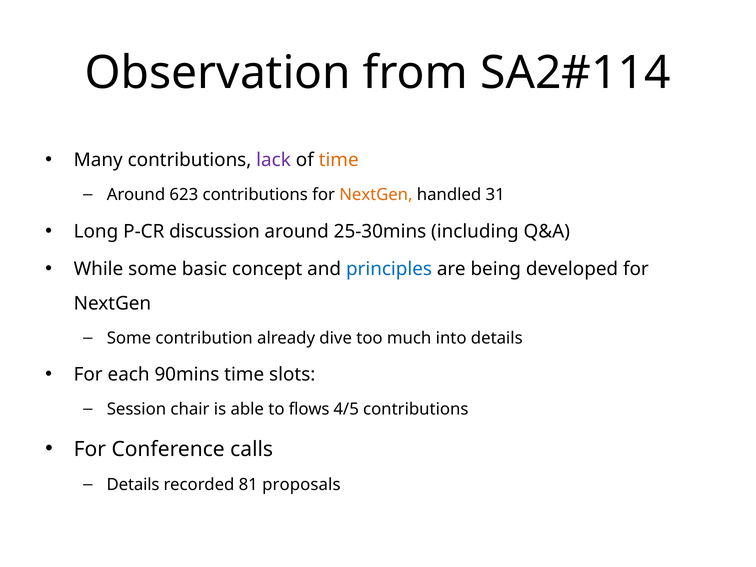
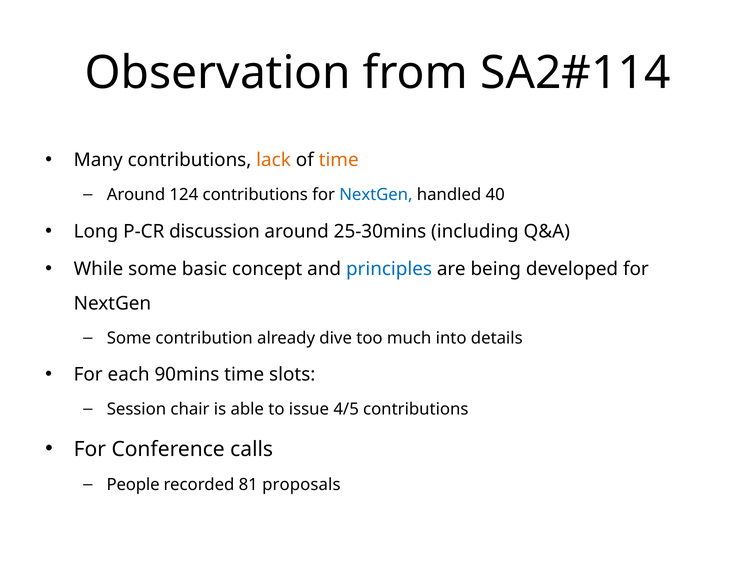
lack colour: purple -> orange
623: 623 -> 124
NextGen at (376, 195) colour: orange -> blue
31: 31 -> 40
flows: flows -> issue
Details at (133, 485): Details -> People
